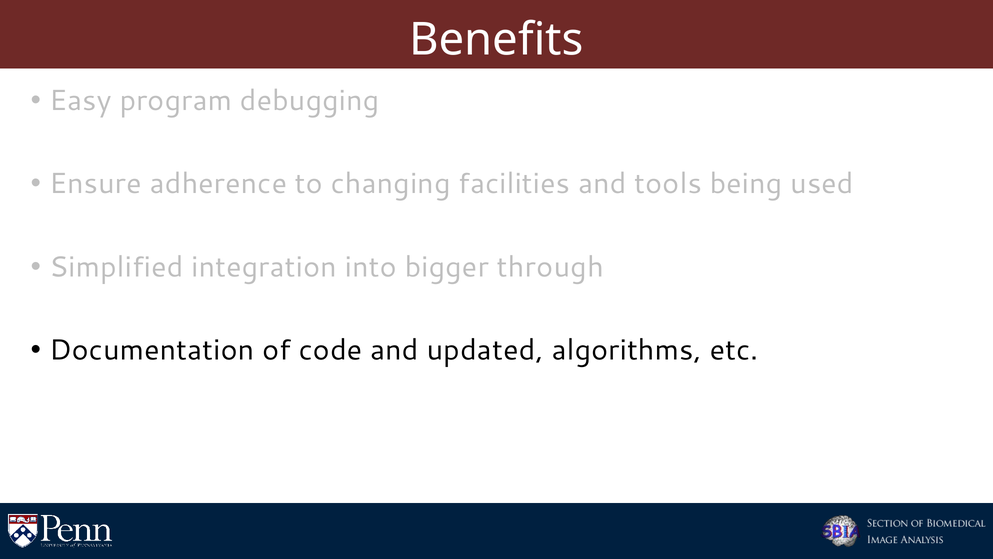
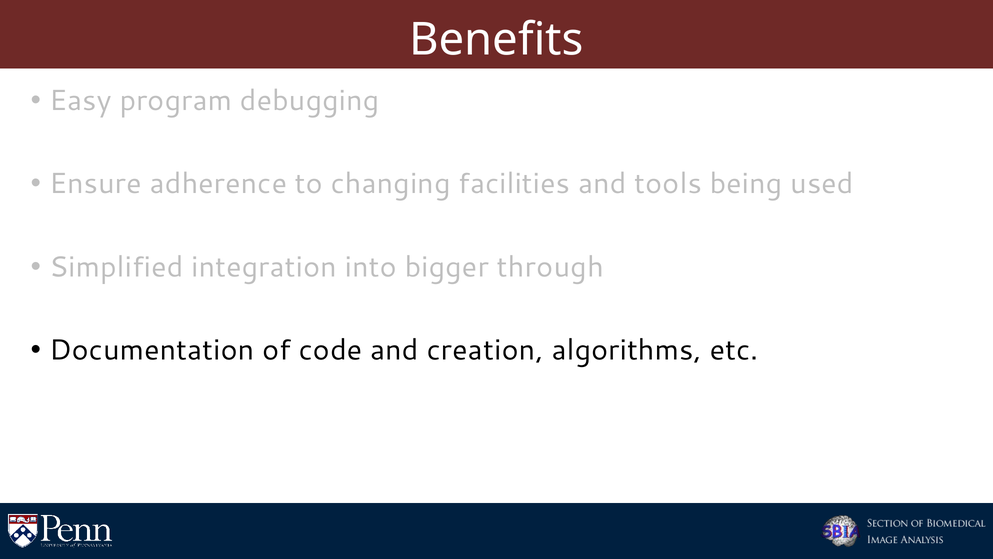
updated: updated -> creation
